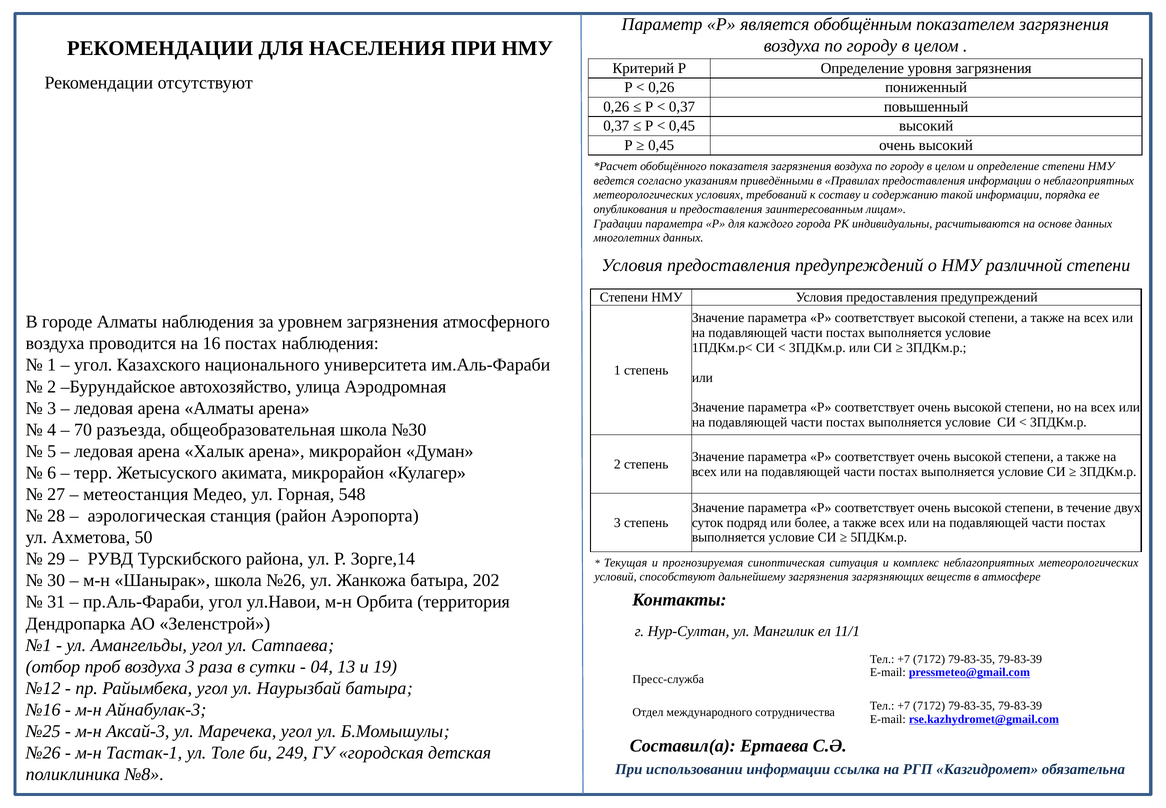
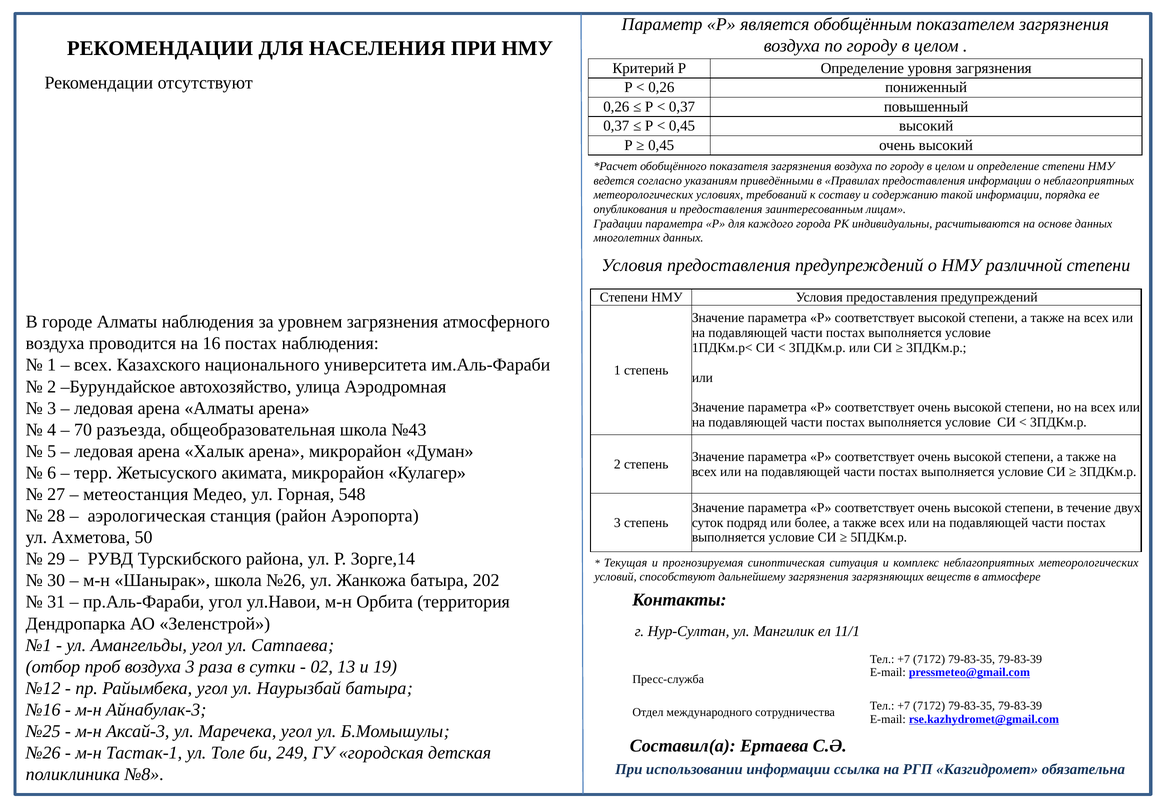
угол at (93, 365): угол -> всех
№30: №30 -> №43
04: 04 -> 02
